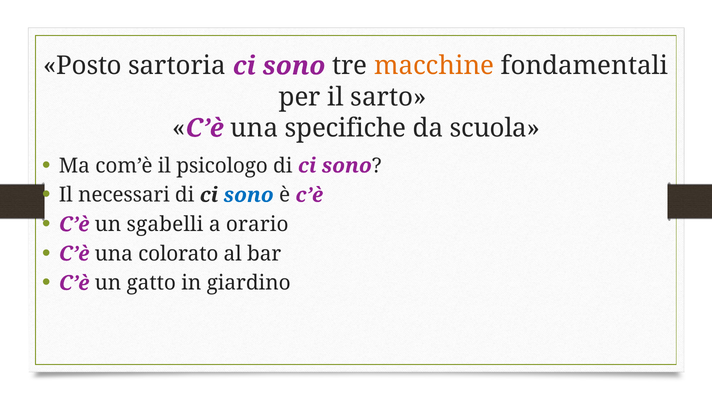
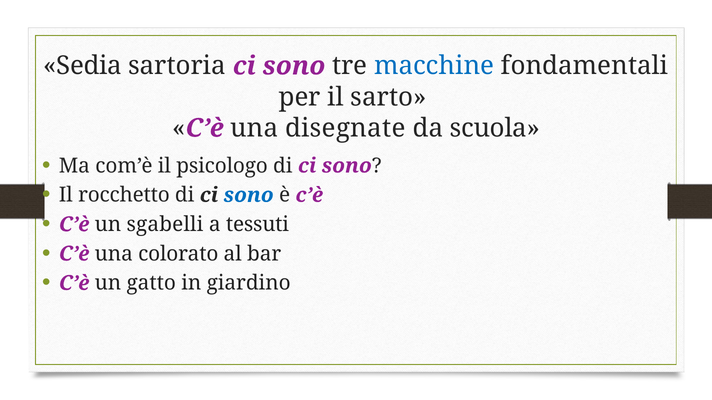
Posto: Posto -> Sedia
macchine colour: orange -> blue
specifiche: specifiche -> disegnate
necessari: necessari -> rocchetto
orario: orario -> tessuti
